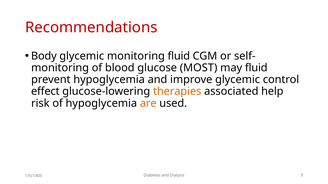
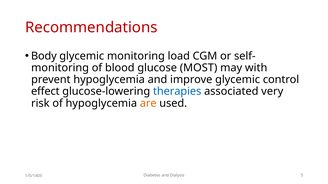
monitoring fluid: fluid -> load
may fluid: fluid -> with
therapies colour: orange -> blue
help: help -> very
